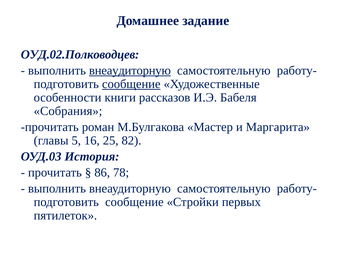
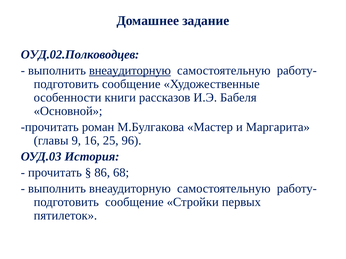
сообщение at (131, 84) underline: present -> none
Собрания: Собрания -> Основной
5: 5 -> 9
82: 82 -> 96
78: 78 -> 68
